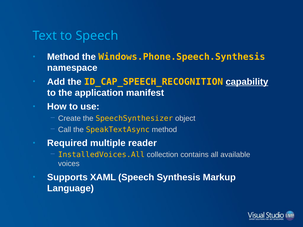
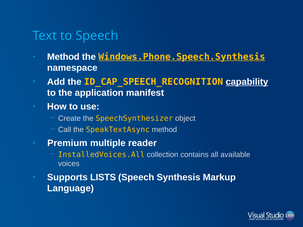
Windows.Phone.Speech.Synthesis underline: none -> present
Required: Required -> Premium
XAML: XAML -> LISTS
